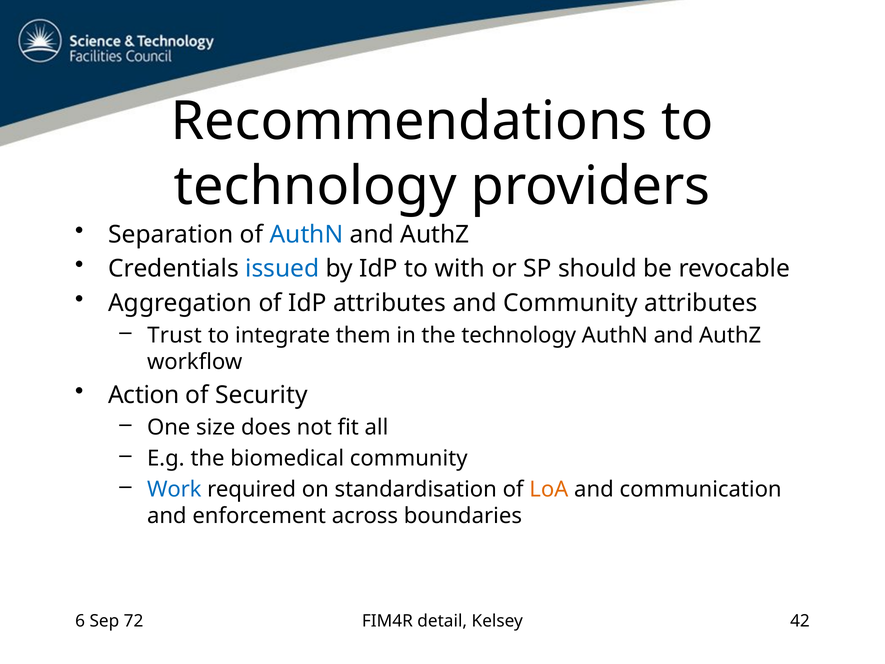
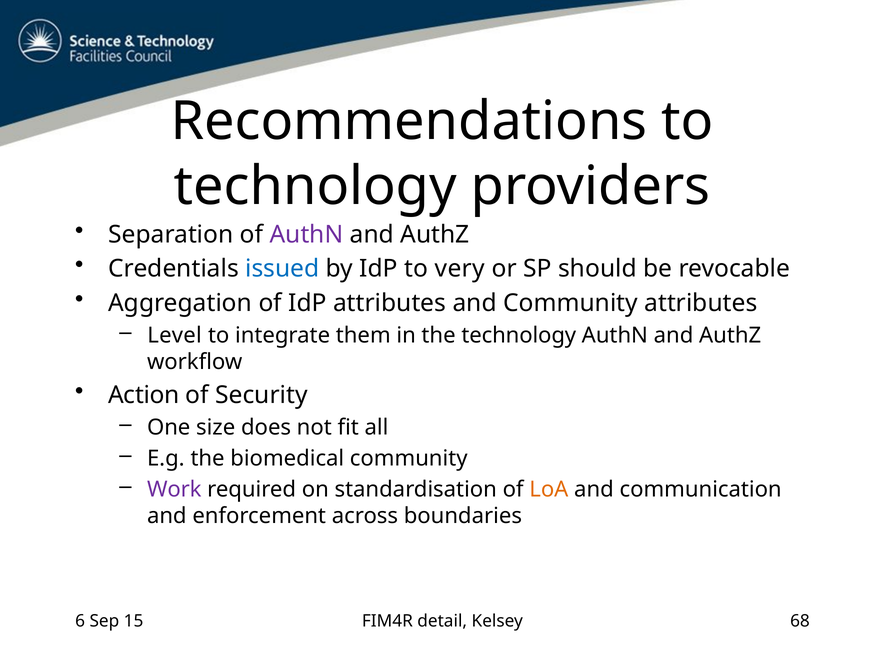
AuthN at (306, 234) colour: blue -> purple
with: with -> very
Trust: Trust -> Level
Work colour: blue -> purple
72: 72 -> 15
42: 42 -> 68
